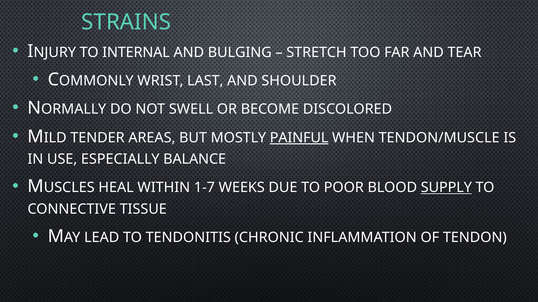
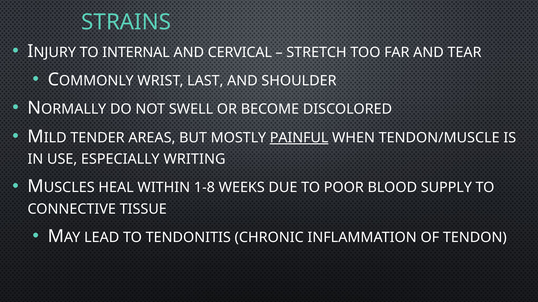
BULGING: BULGING -> CERVICAL
BALANCE: BALANCE -> WRITING
1-7: 1-7 -> 1-8
SUPPLY underline: present -> none
